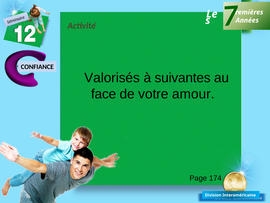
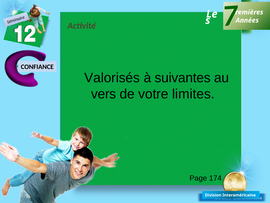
face: face -> vers
amour: amour -> limites
